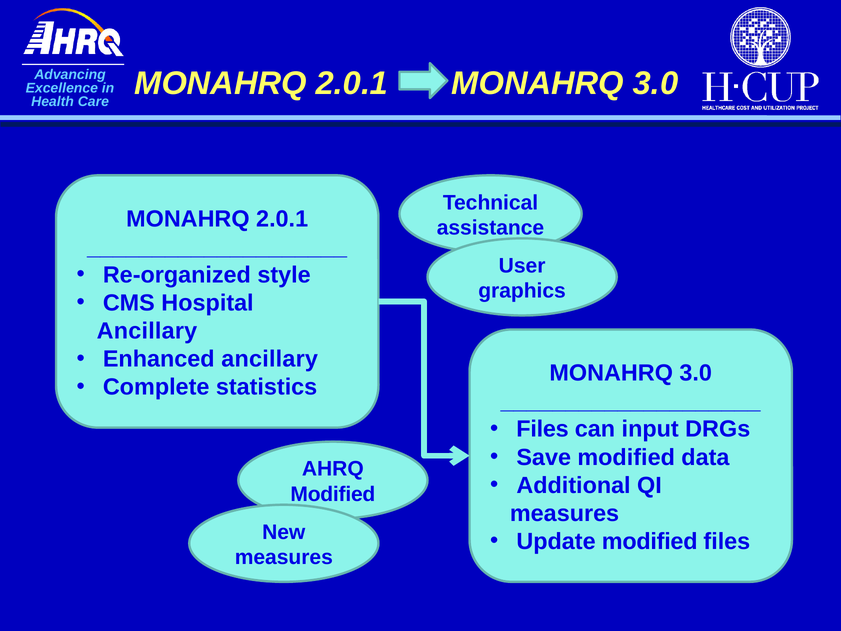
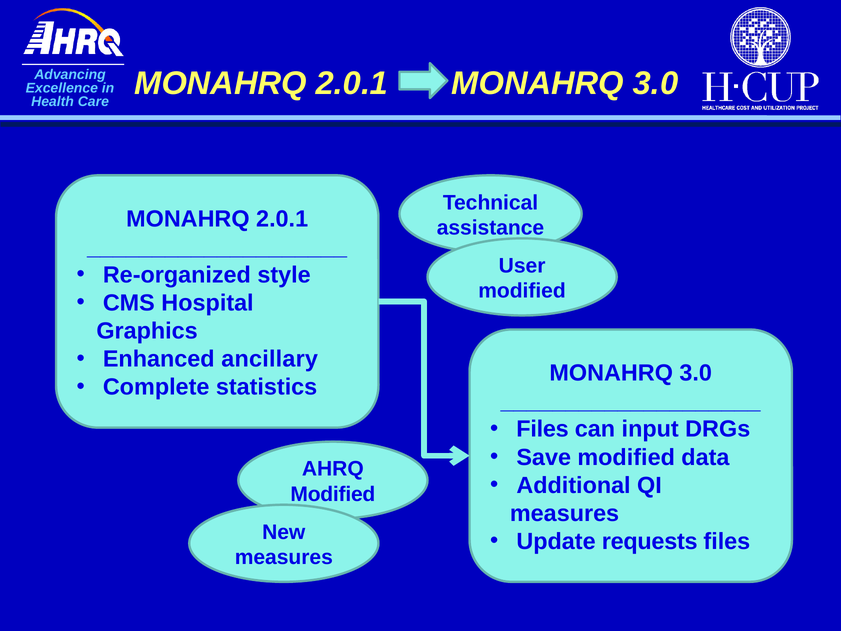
graphics at (522, 291): graphics -> modified
Ancillary at (147, 331): Ancillary -> Graphics
Update modified: modified -> requests
